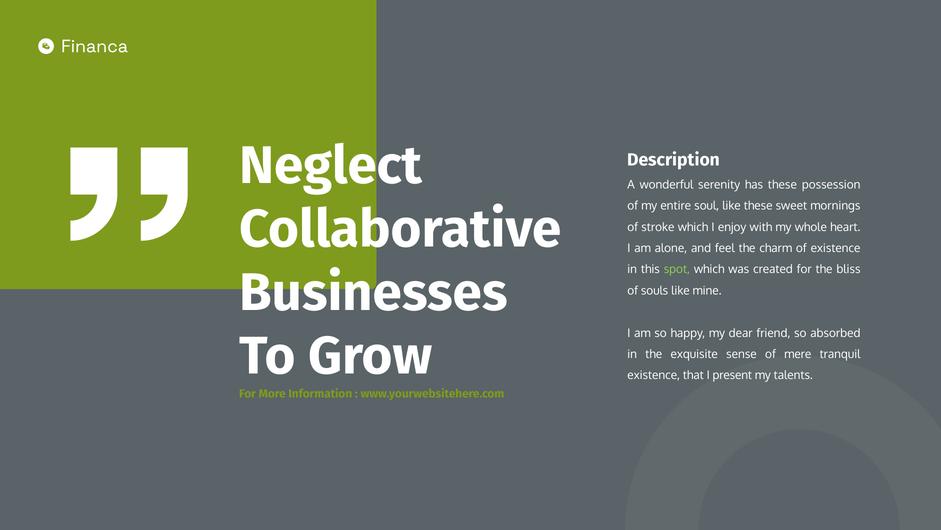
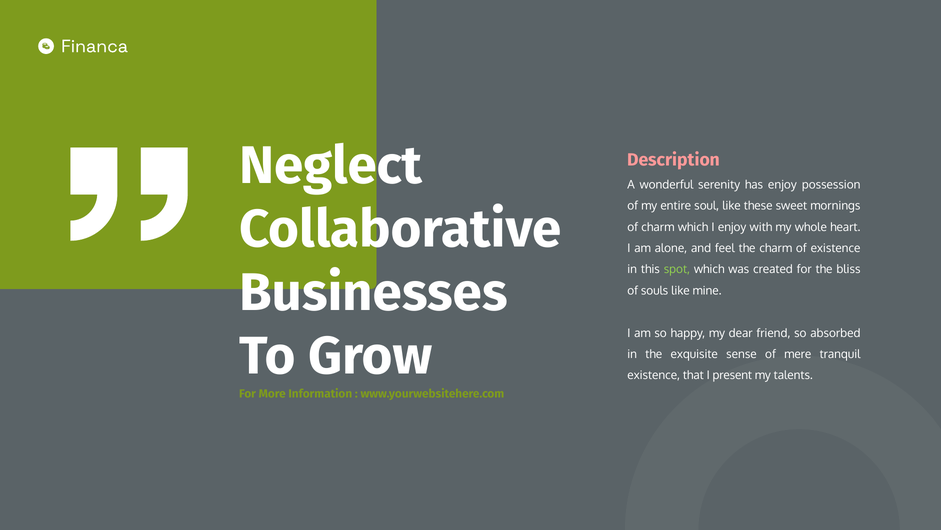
Description colour: white -> pink
has these: these -> enjoy
of stroke: stroke -> charm
